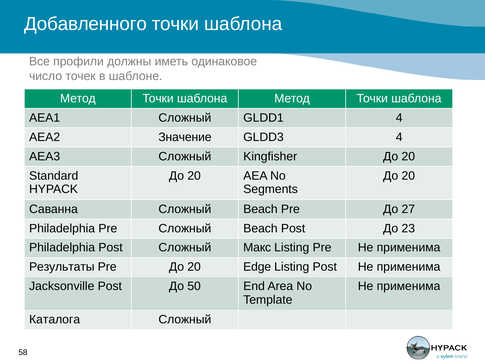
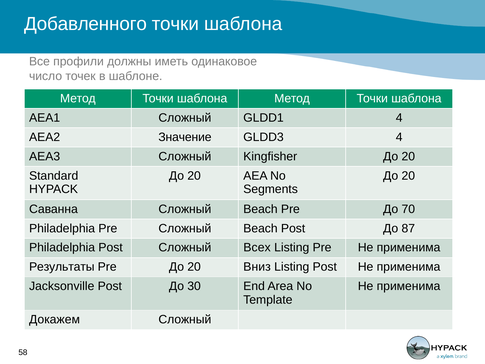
27: 27 -> 70
23: 23 -> 87
Макс: Макс -> Всех
Edge: Edge -> Вниз
50: 50 -> 30
Каталога: Каталога -> Докажем
